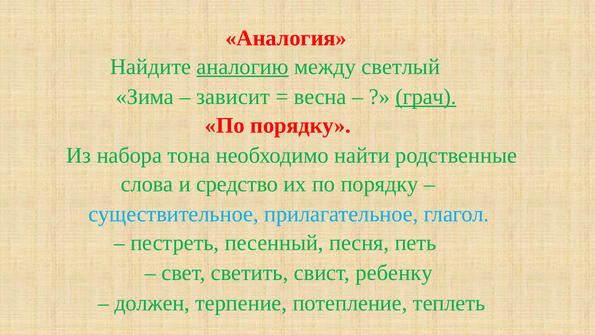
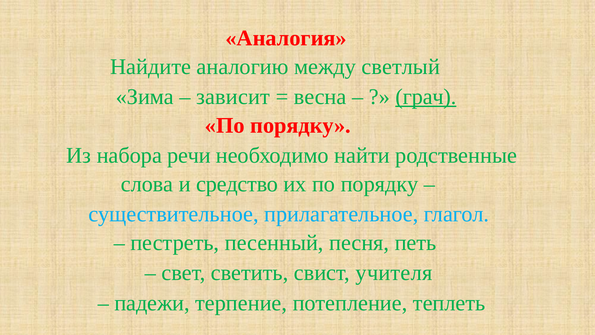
аналогию underline: present -> none
тона: тона -> речи
ребенку: ребенку -> учителя
должен: должен -> падежи
